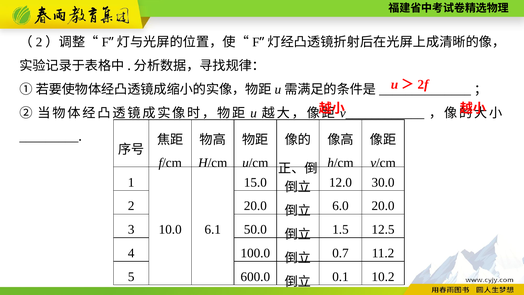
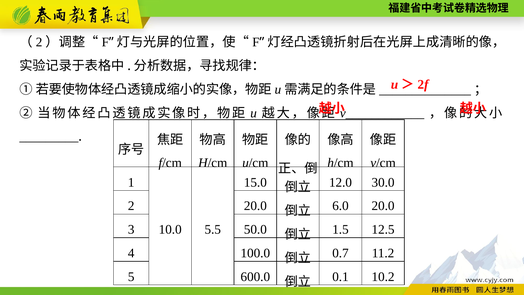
6.1: 6.1 -> 5.5
